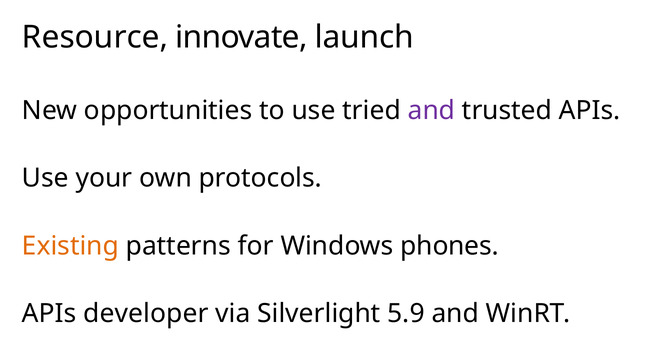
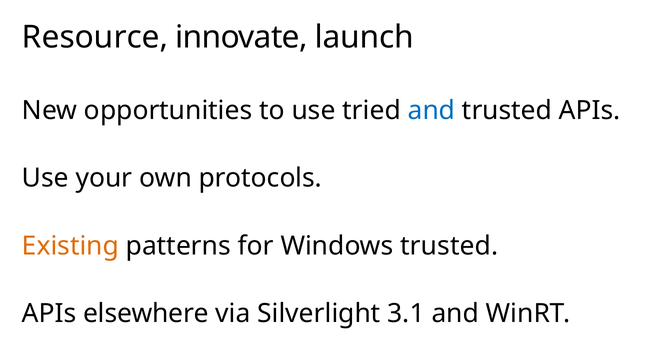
and at (431, 111) colour: purple -> blue
Windows phones: phones -> trusted
developer: developer -> elsewhere
5.9: 5.9 -> 3.1
